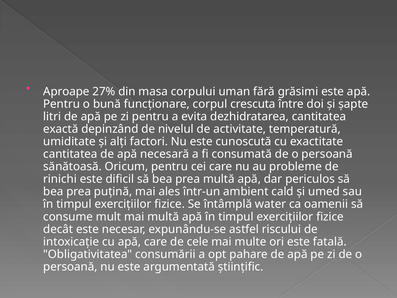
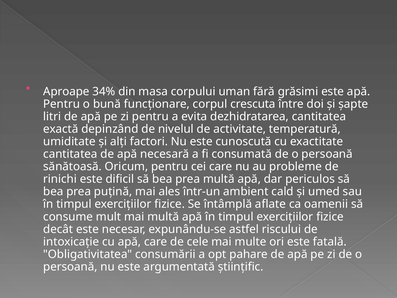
27%: 27% -> 34%
water: water -> aflate
